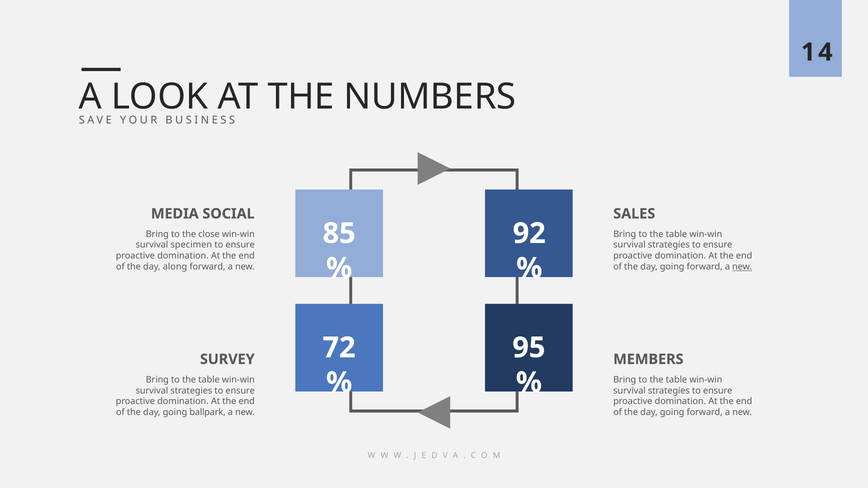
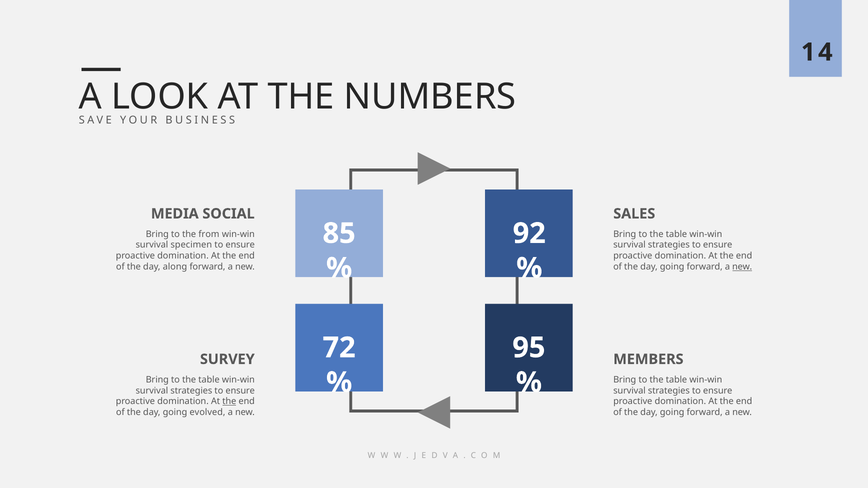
close: close -> from
the at (229, 402) underline: none -> present
ballpark: ballpark -> evolved
